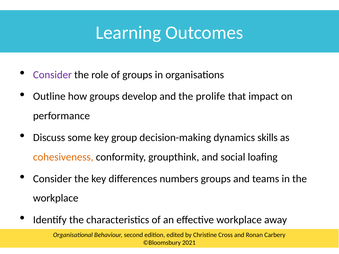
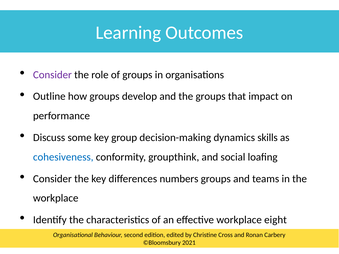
the prolife: prolife -> groups
cohesiveness colour: orange -> blue
away: away -> eight
